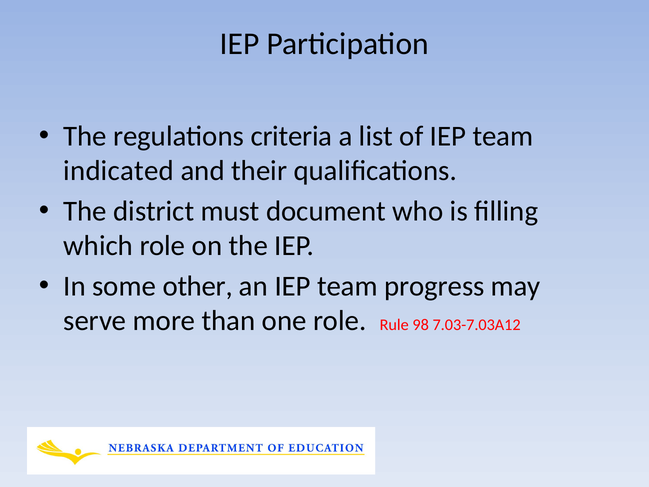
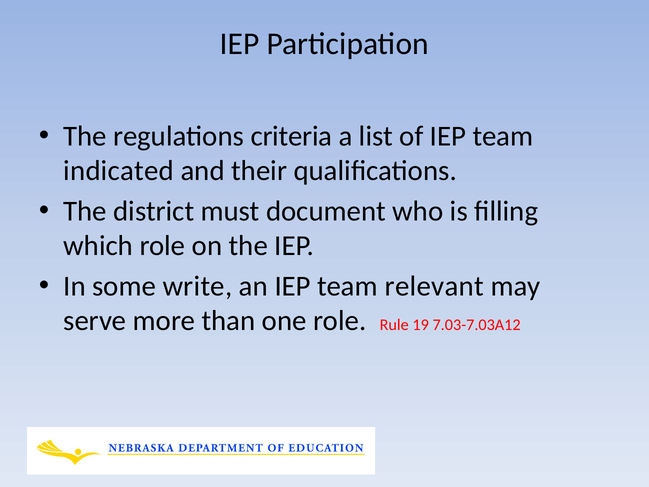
other: other -> write
progress: progress -> relevant
98: 98 -> 19
